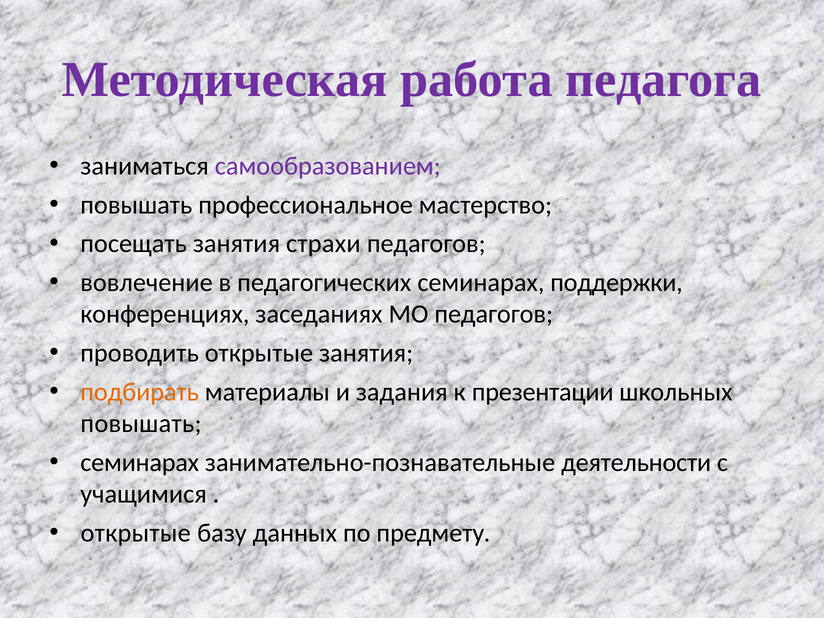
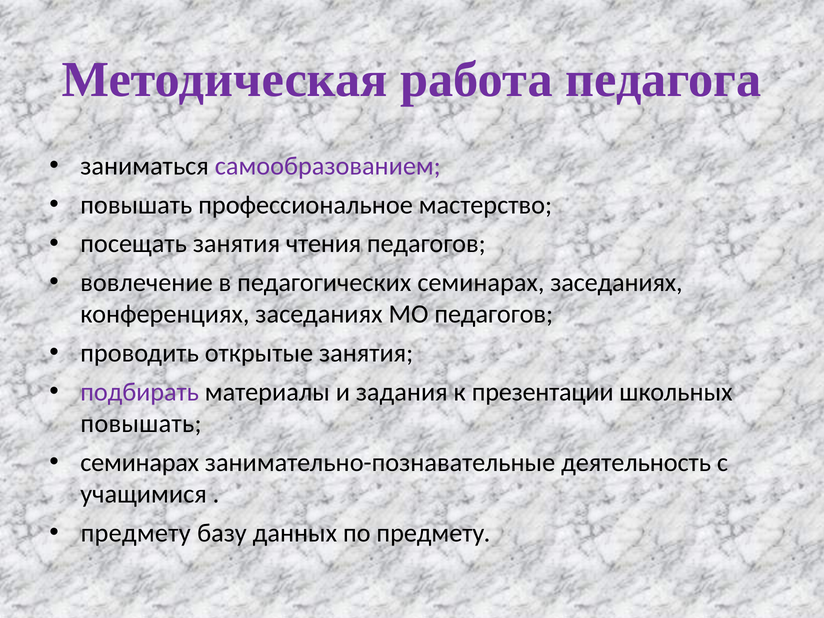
страхи: страхи -> чтения
семинарах поддержки: поддержки -> заседаниях
подбирать colour: orange -> purple
деятельности: деятельности -> деятельность
открытые at (136, 533): открытые -> предмету
